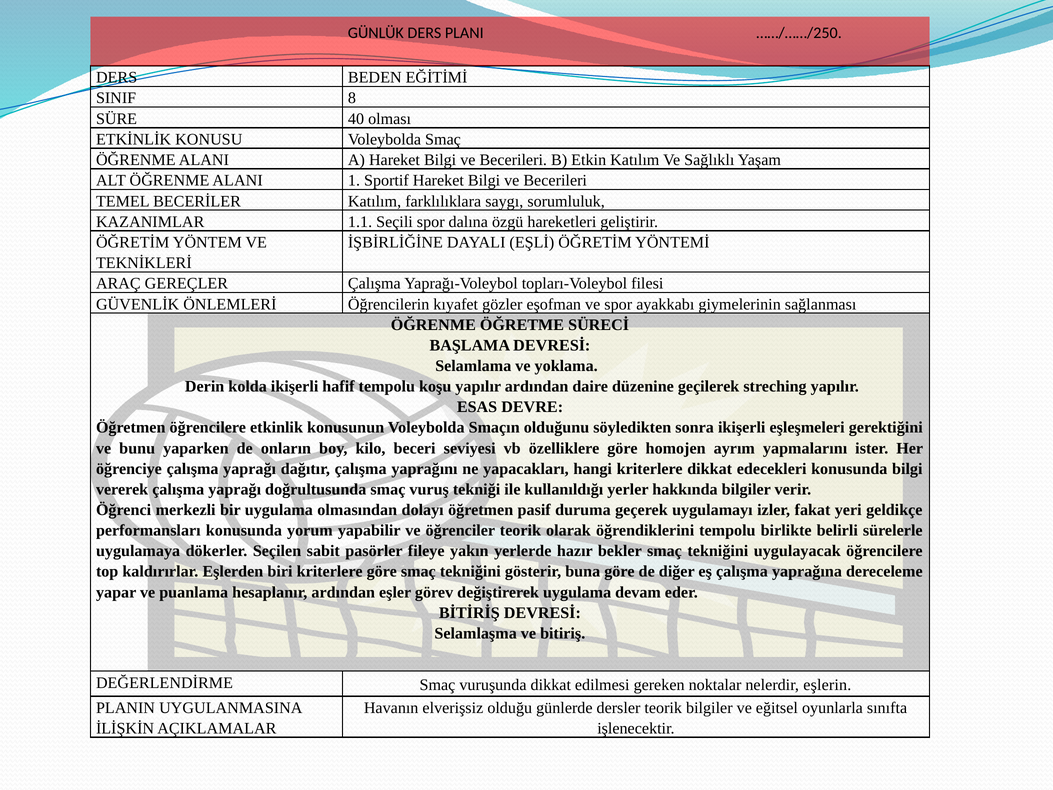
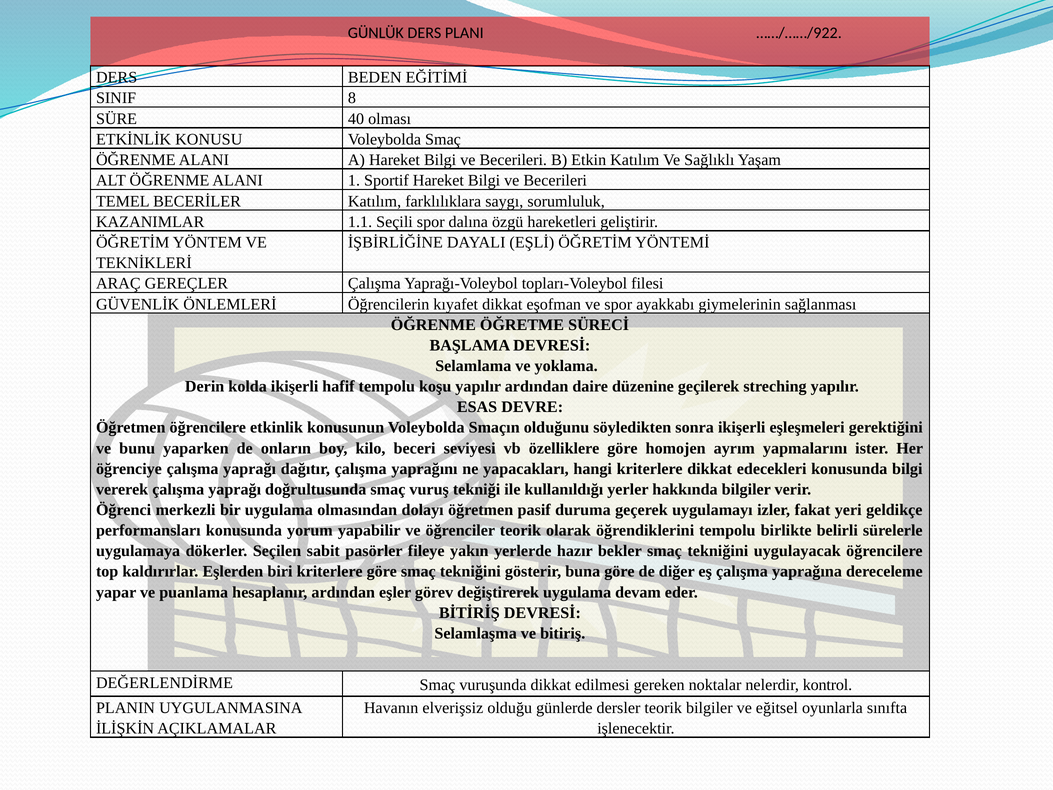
……/……/250: ……/……/250 -> ……/……/922
kıyafet gözler: gözler -> dikkat
eşlerin: eşlerin -> kontrol
